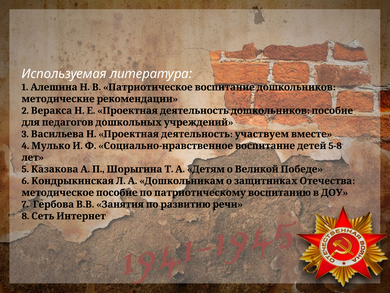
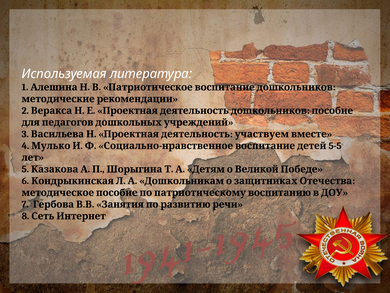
5-8: 5-8 -> 5-5
